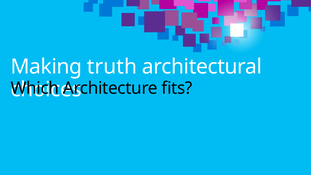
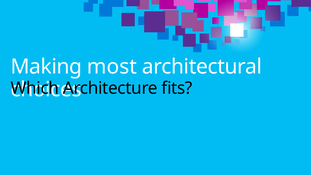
truth: truth -> most
